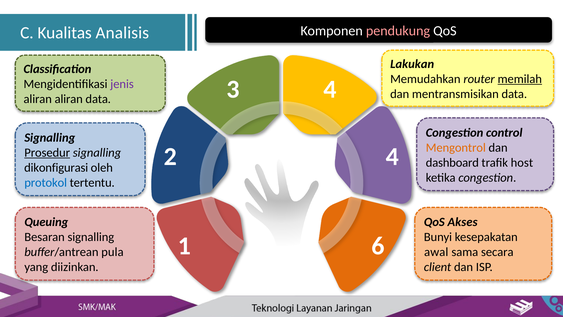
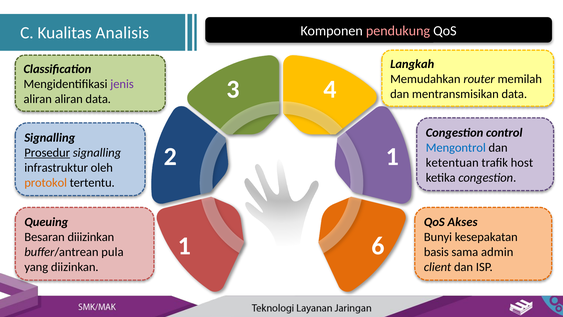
Lakukan: Lakukan -> Langkah
memilah underline: present -> none
Mengontrol colour: orange -> blue
2 4: 4 -> 1
dashboard: dashboard -> ketentuan
dikonfigurasi: dikonfigurasi -> infrastruktur
protokol colour: blue -> orange
Besaran signalling: signalling -> diiizinkan
awal: awal -> basis
secara: secara -> admin
